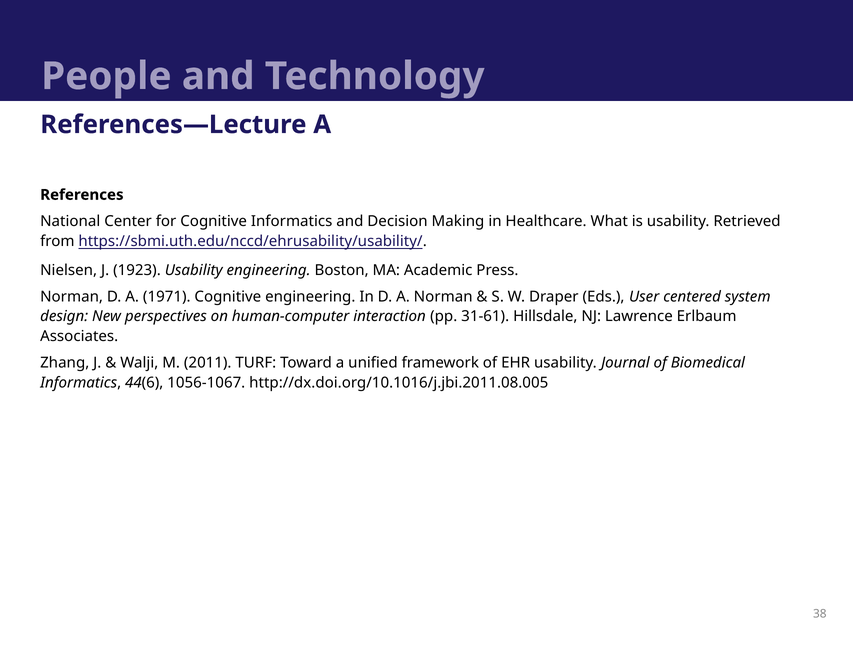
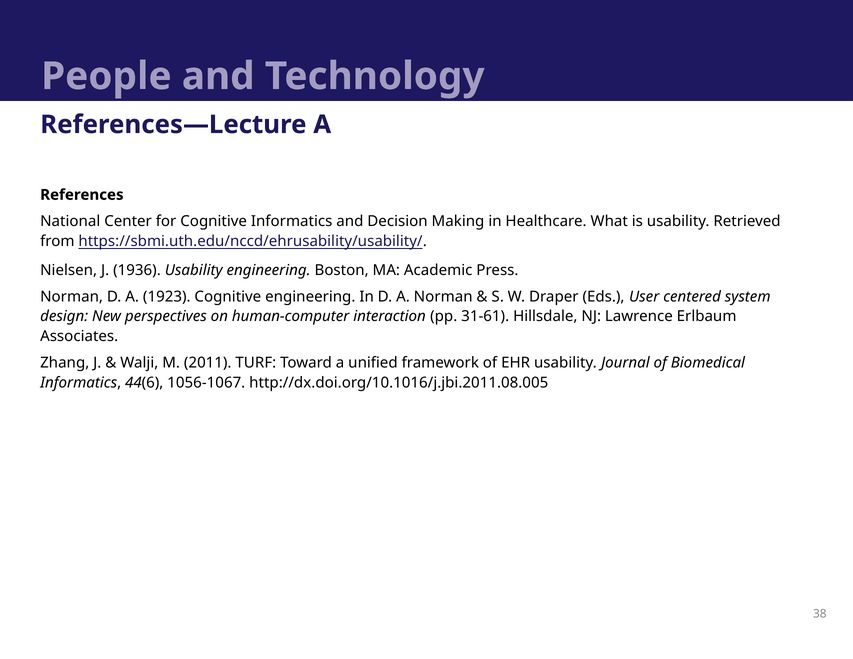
1923: 1923 -> 1936
1971: 1971 -> 1923
